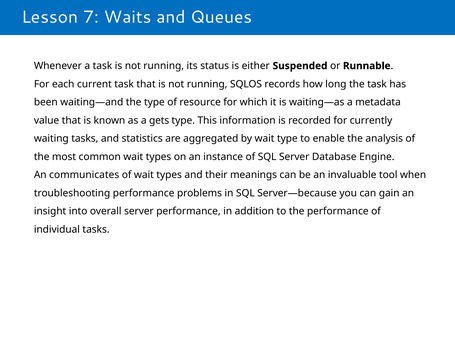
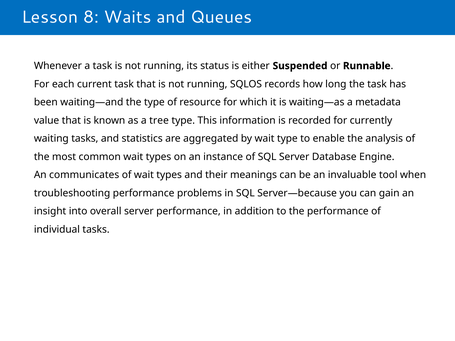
7: 7 -> 8
gets: gets -> tree
